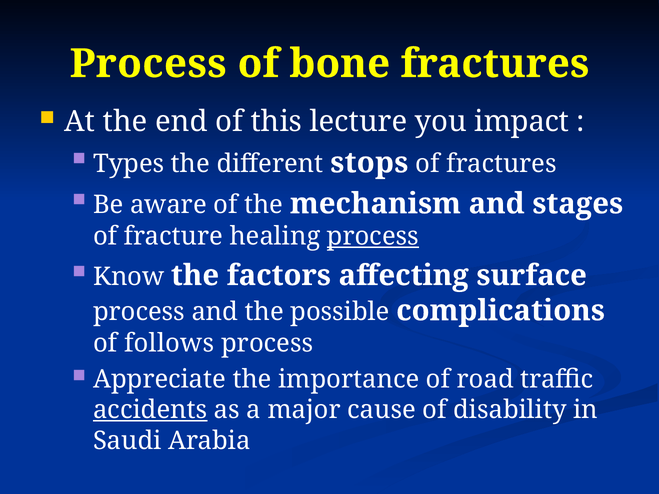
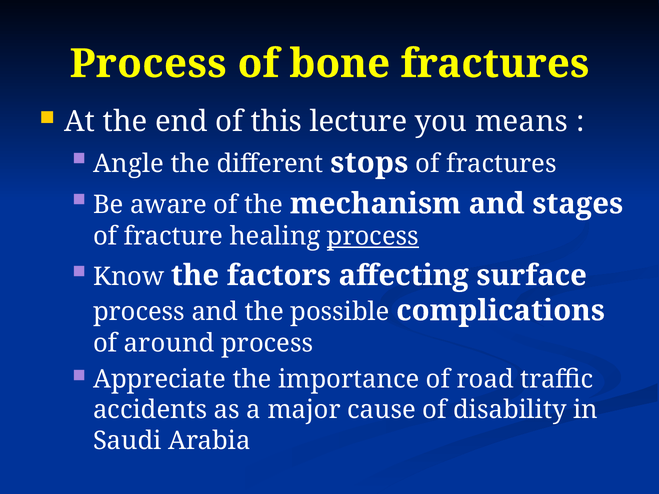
impact: impact -> means
Types: Types -> Angle
follows: follows -> around
accidents underline: present -> none
